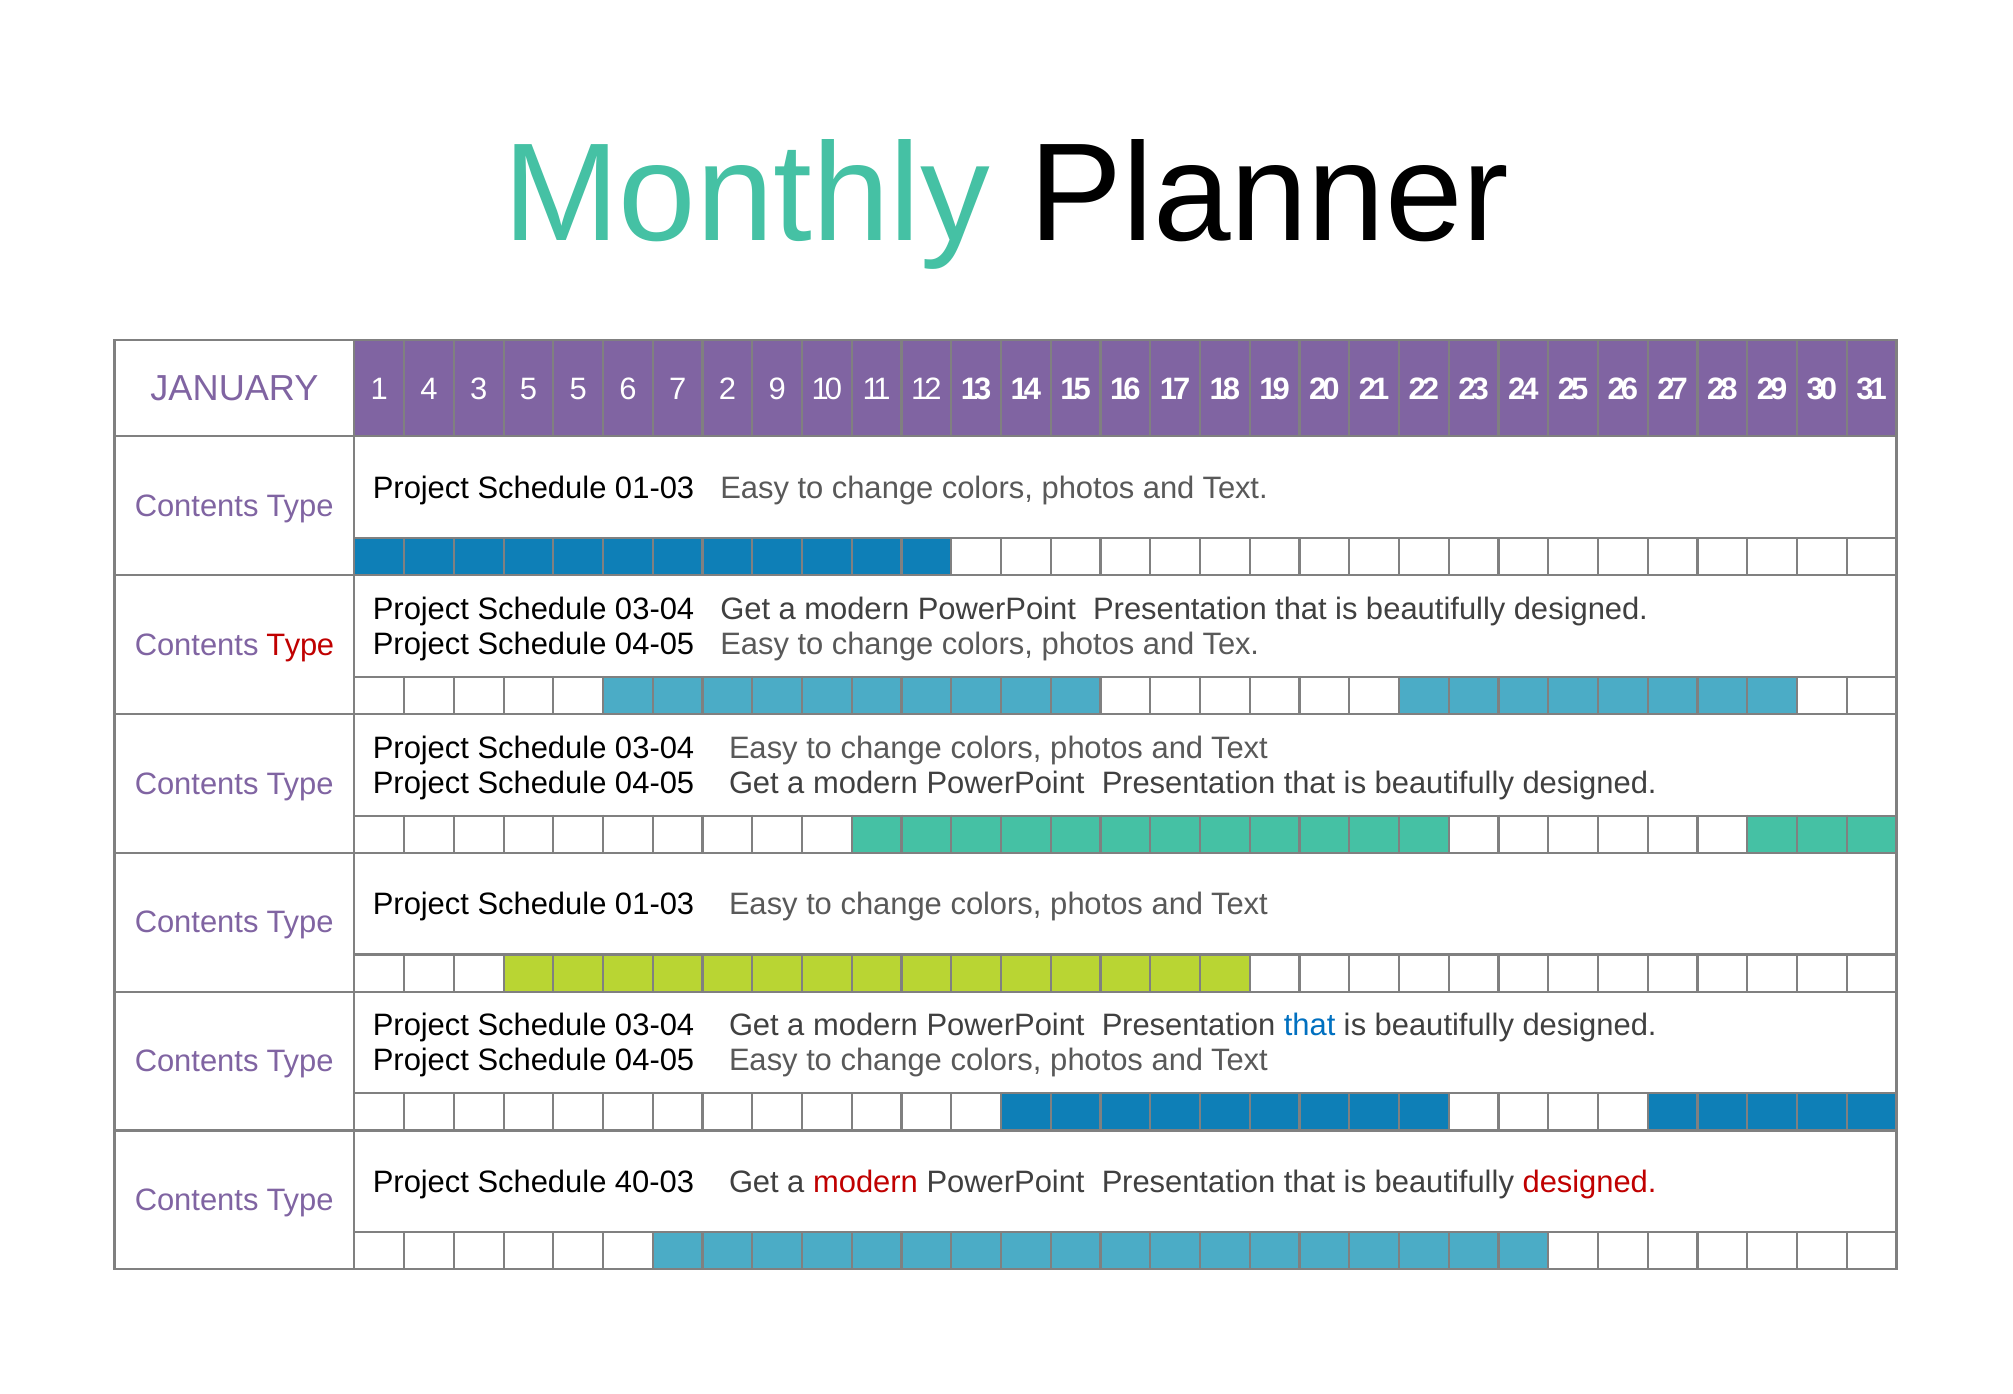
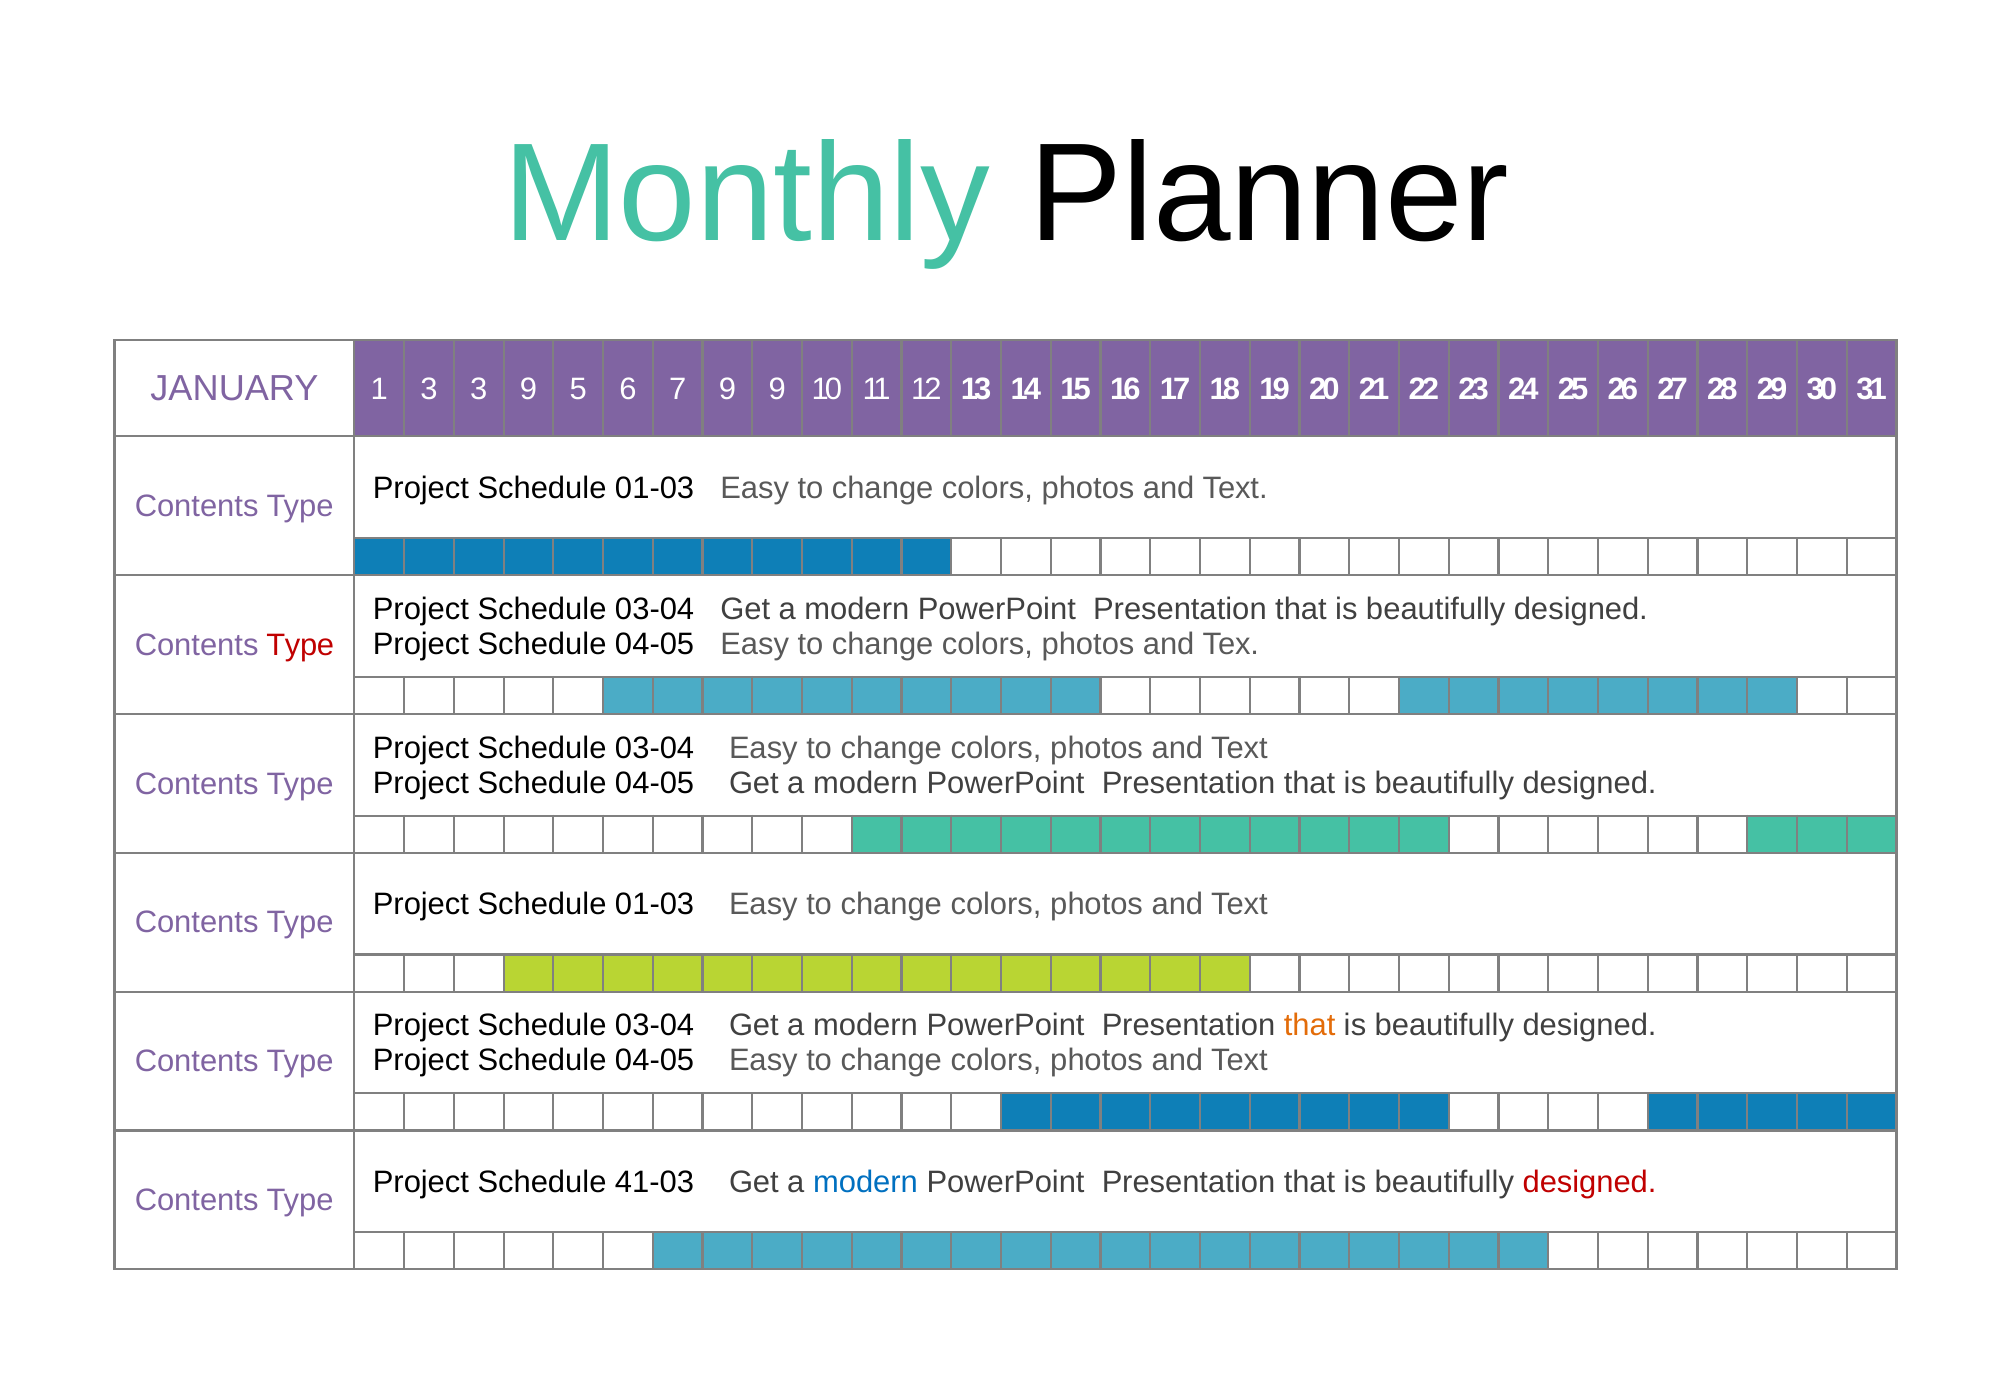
1 4: 4 -> 3
3 5: 5 -> 9
7 2: 2 -> 9
that at (1310, 1025) colour: blue -> orange
40-03: 40-03 -> 41-03
modern at (865, 1182) colour: red -> blue
